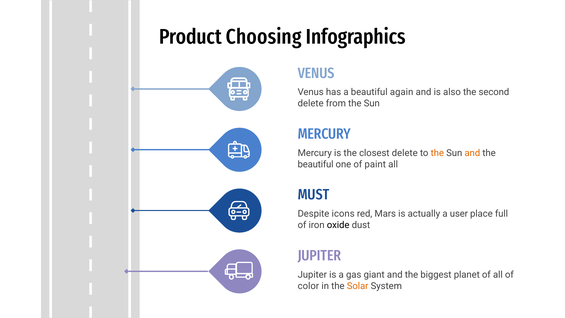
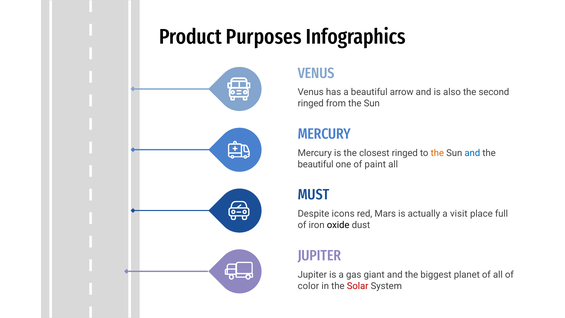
Choosing: Choosing -> Purposes
again: again -> arrow
delete at (311, 103): delete -> ringed
closest delete: delete -> ringed
and at (472, 153) colour: orange -> blue
user: user -> visit
Solar colour: orange -> red
